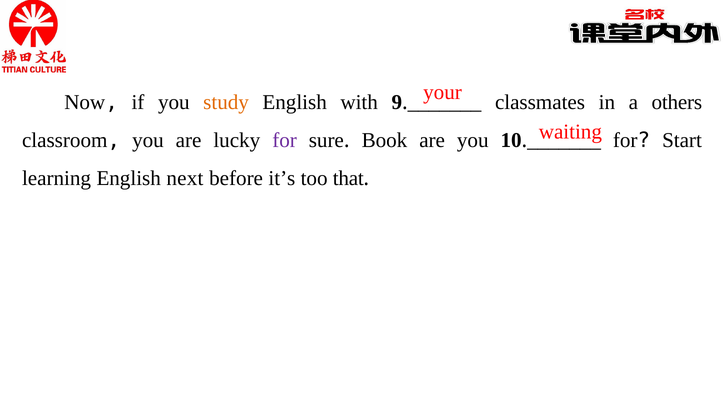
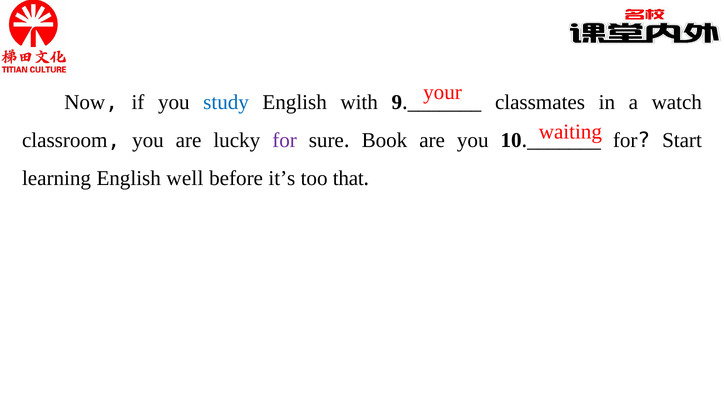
study colour: orange -> blue
others: others -> watch
next: next -> well
